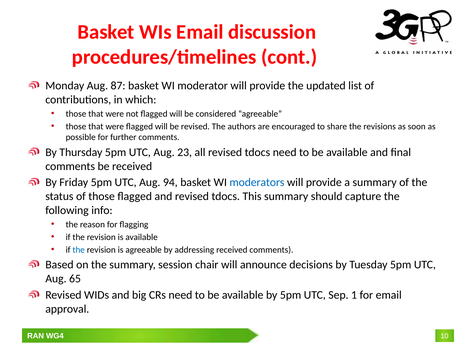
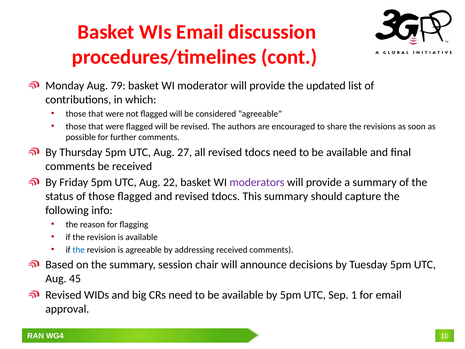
87: 87 -> 79
23: 23 -> 27
94: 94 -> 22
moderators colour: blue -> purple
65: 65 -> 45
